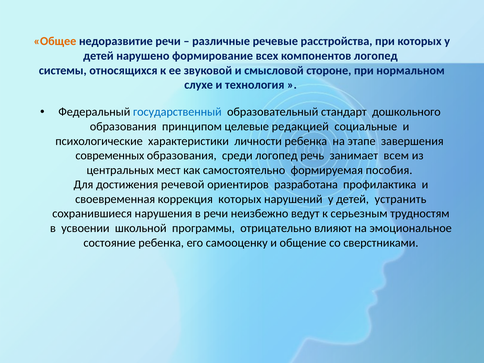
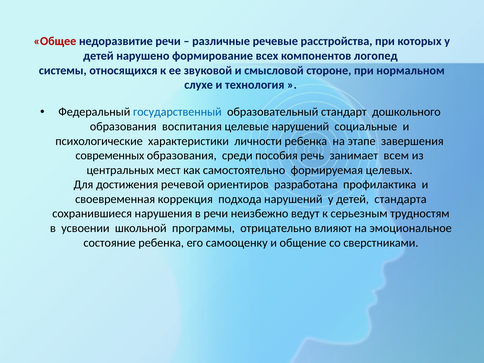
Общее colour: orange -> red
принципом: принципом -> воспитания
целевые редакцией: редакцией -> нарушений
среди логопед: логопед -> пособия
пособия: пособия -> целевых
коррекция которых: которых -> подхода
устранить: устранить -> стандарта
